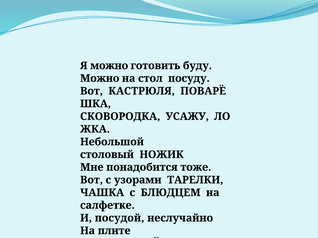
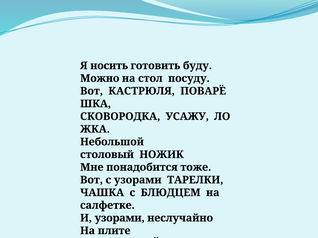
Я можно: можно -> носить
И посудой: посудой -> узорами
